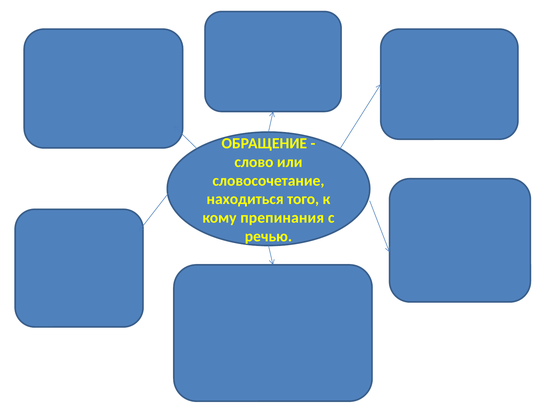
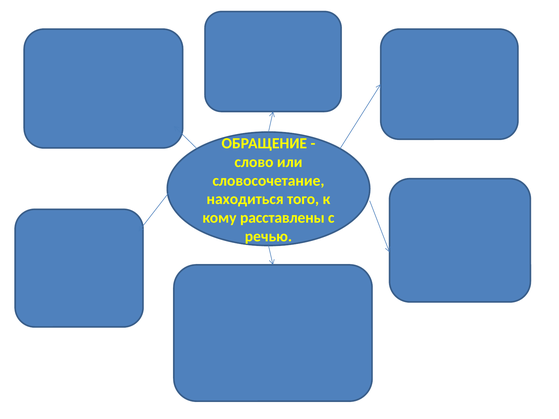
препинания: препинания -> расставлены
